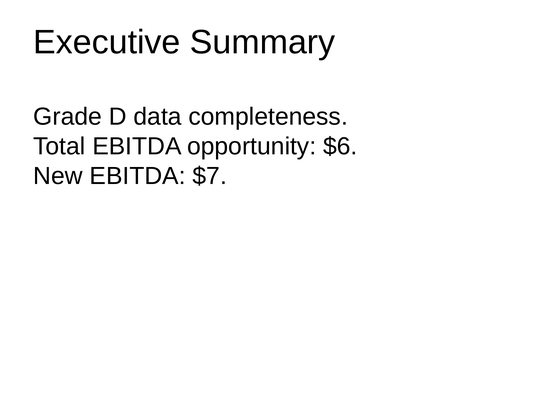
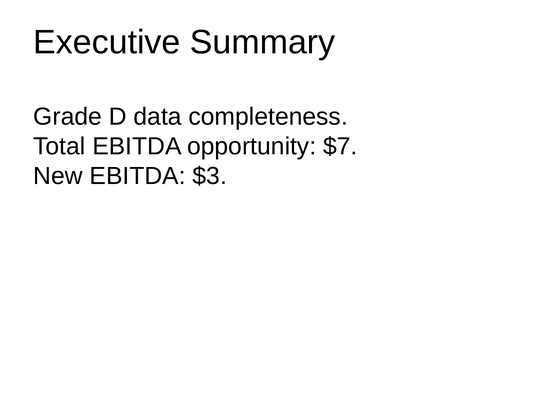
$6: $6 -> $7
$7: $7 -> $3
